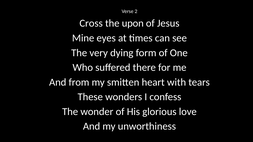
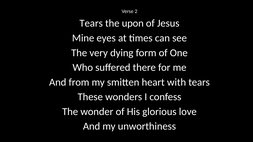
Cross at (91, 23): Cross -> Tears
